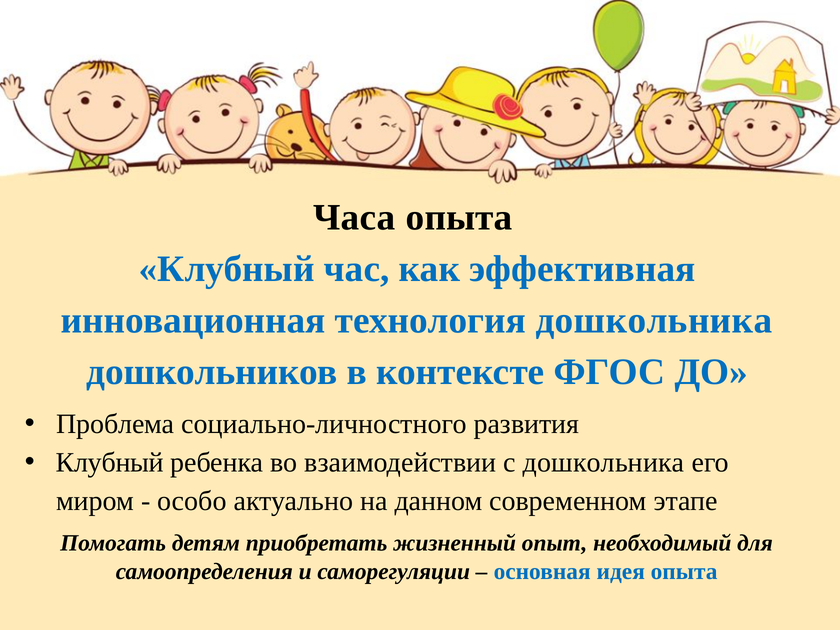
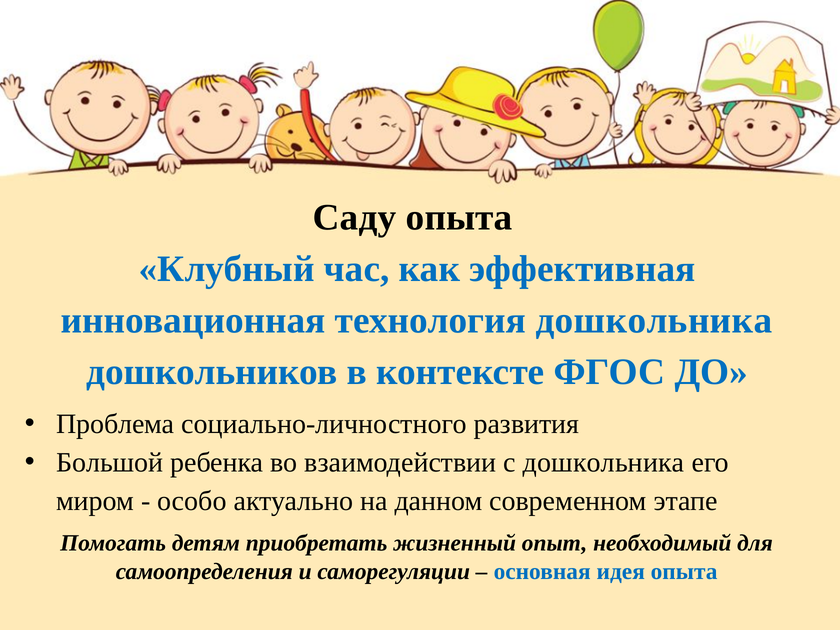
Часа: Часа -> Саду
Клубный at (110, 463): Клубный -> Большой
